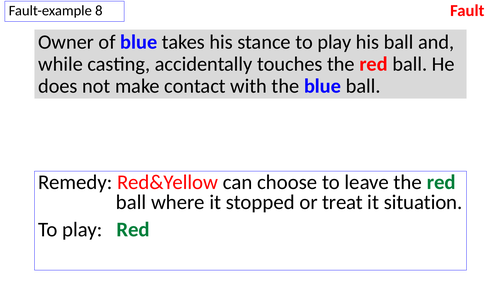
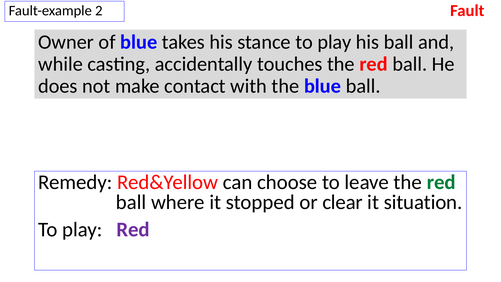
8: 8 -> 2
treat: treat -> clear
Red at (133, 229) colour: green -> purple
